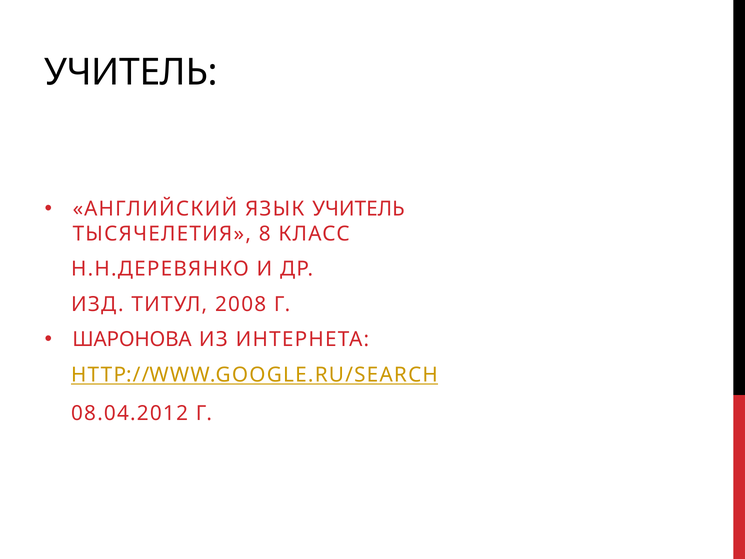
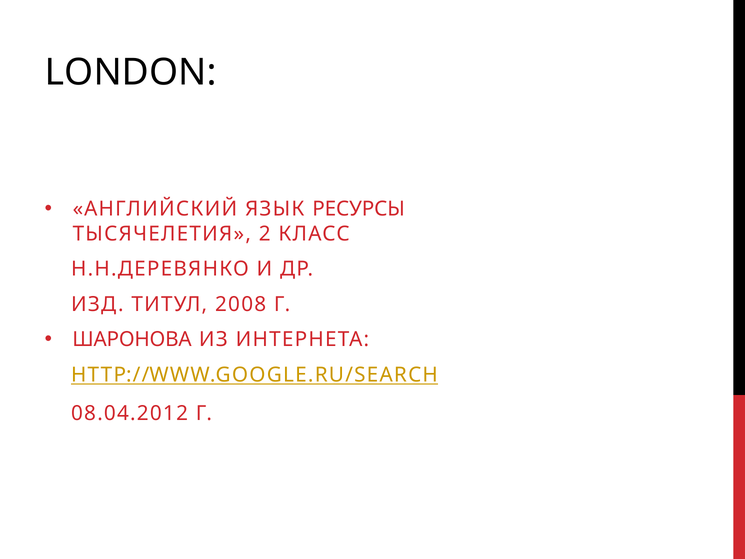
УЧИТЕЛЬ at (131, 72): УЧИТЕЛЬ -> LONDON
ЯЗЫК УЧИТЕЛЬ: УЧИТЕЛЬ -> РЕСУРСЫ
8: 8 -> 2
